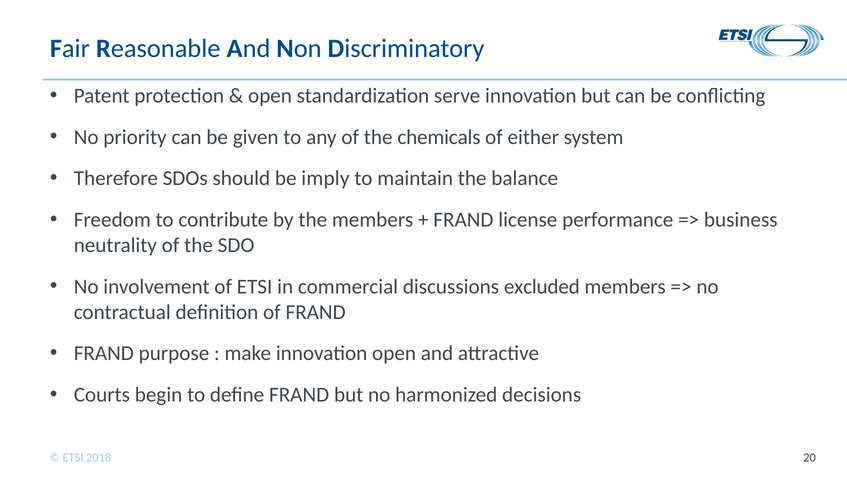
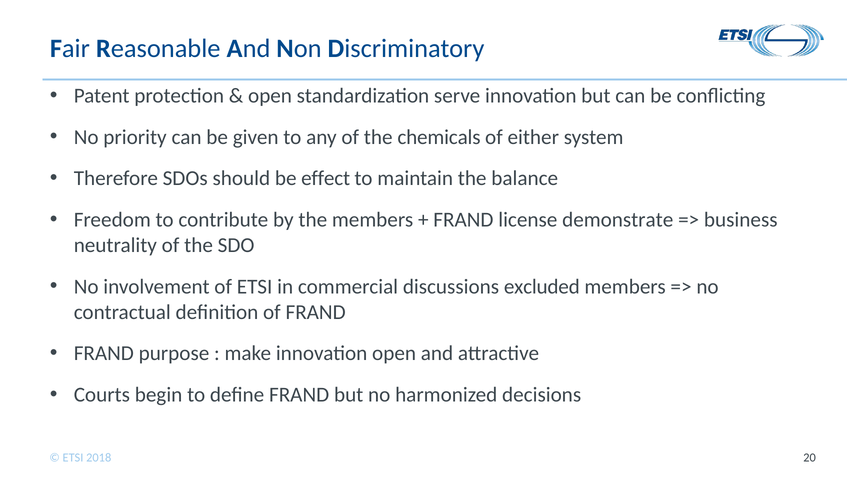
imply: imply -> effect
performance: performance -> demonstrate
